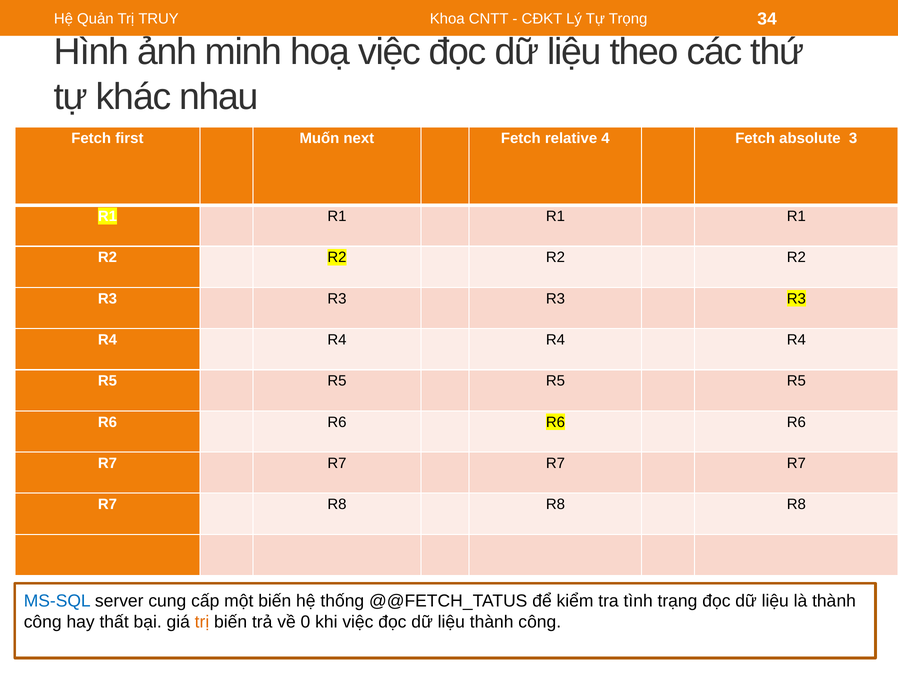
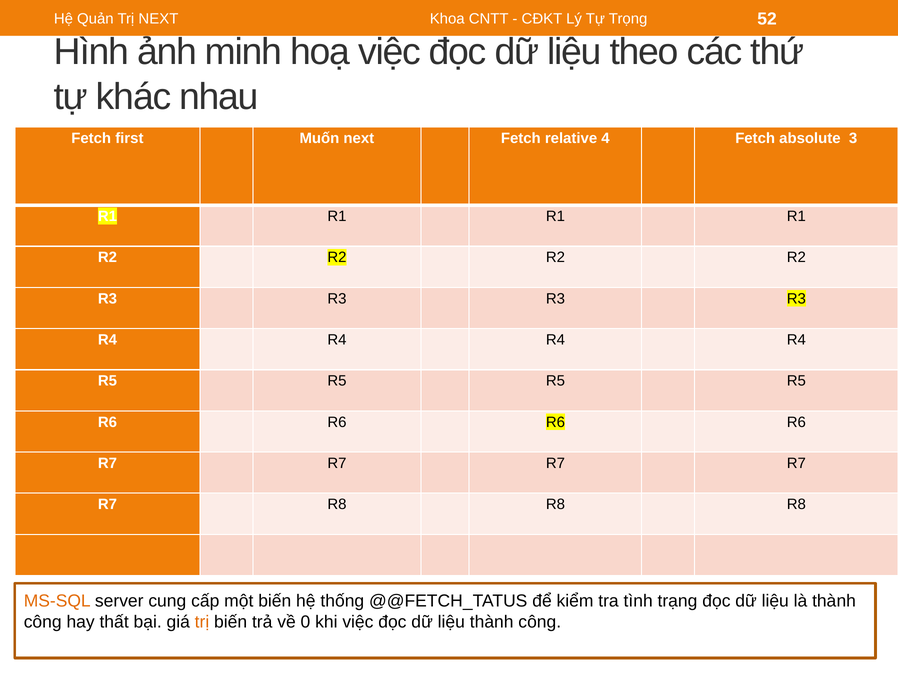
Trị TRUY: TRUY -> NEXT
34: 34 -> 52
MS-SQL colour: blue -> orange
